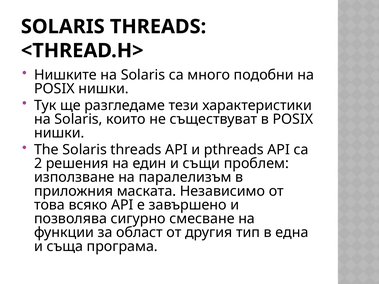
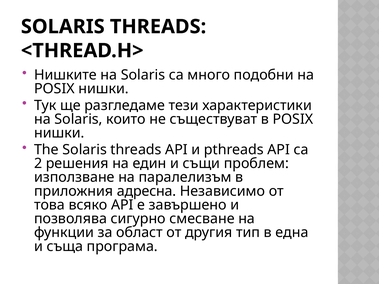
маската: маската -> адресна
